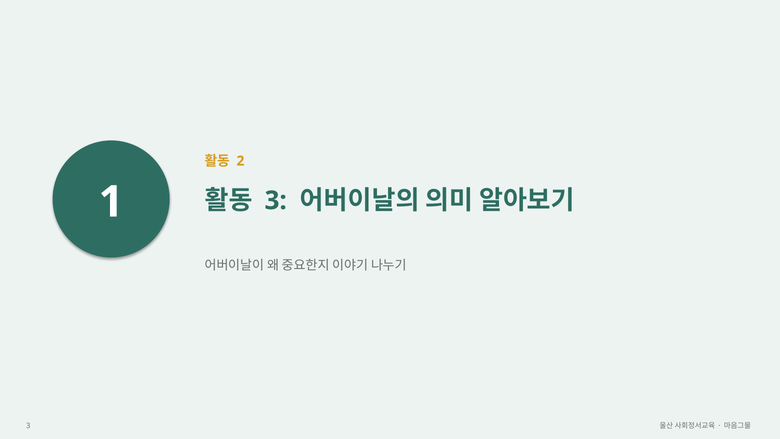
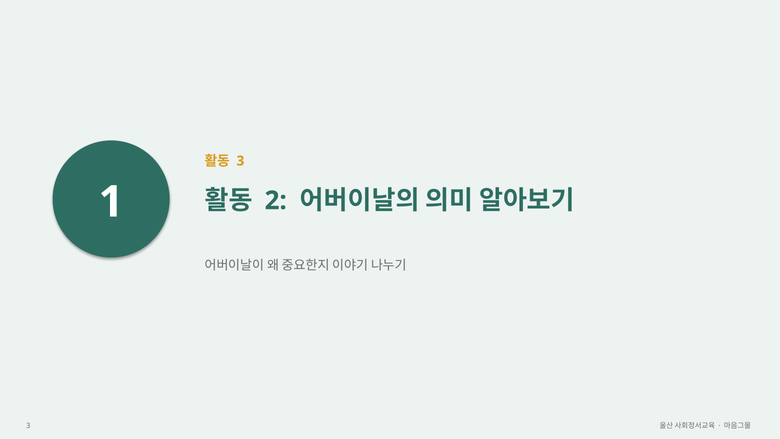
2 at (240, 161): 2 -> 3
3 at (276, 200): 3 -> 2
